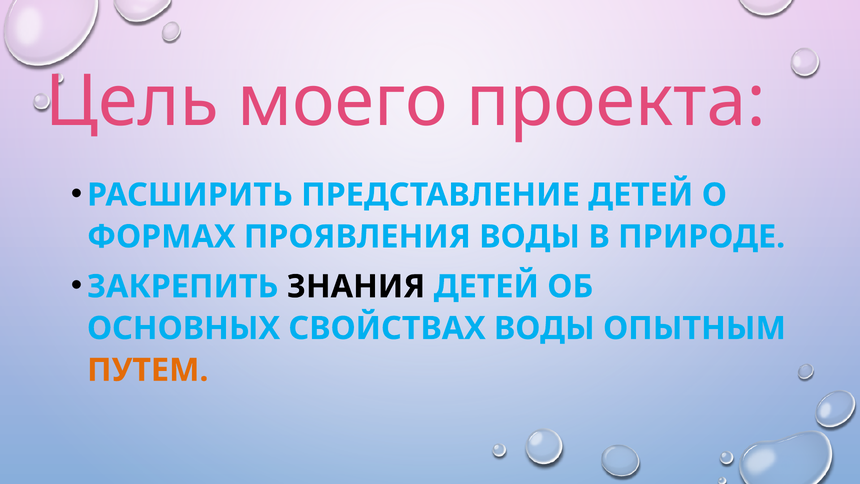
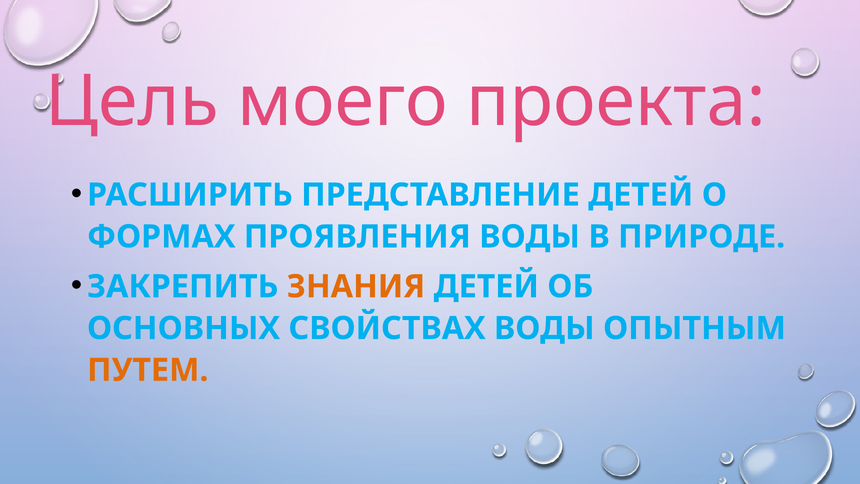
ЗНАНИЯ colour: black -> orange
